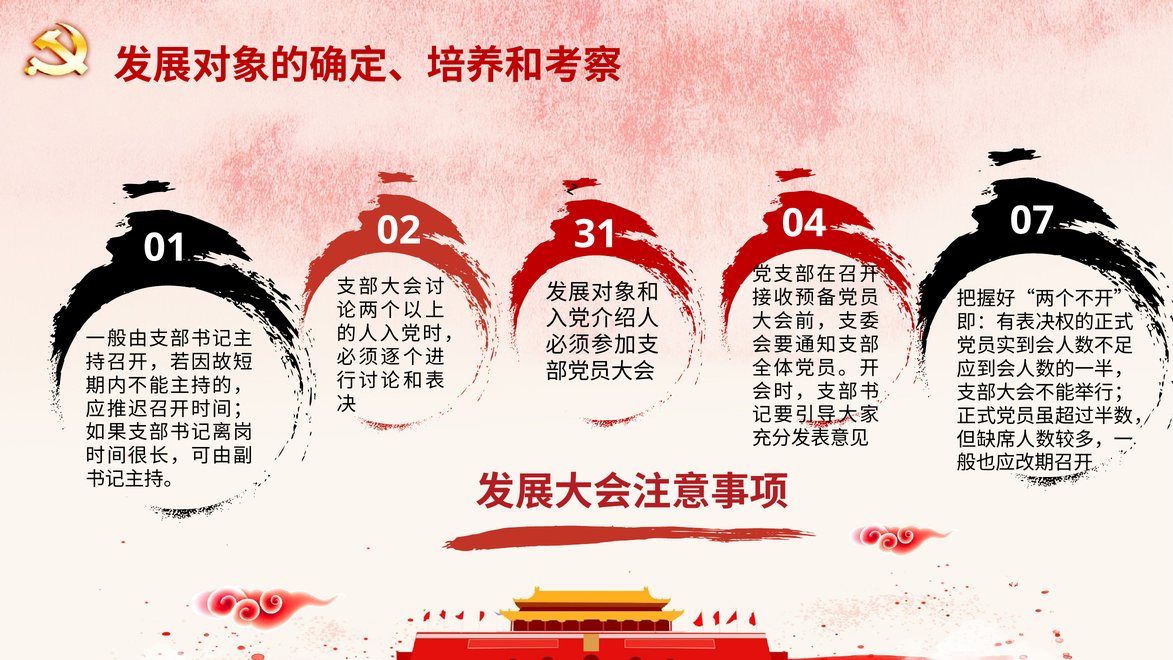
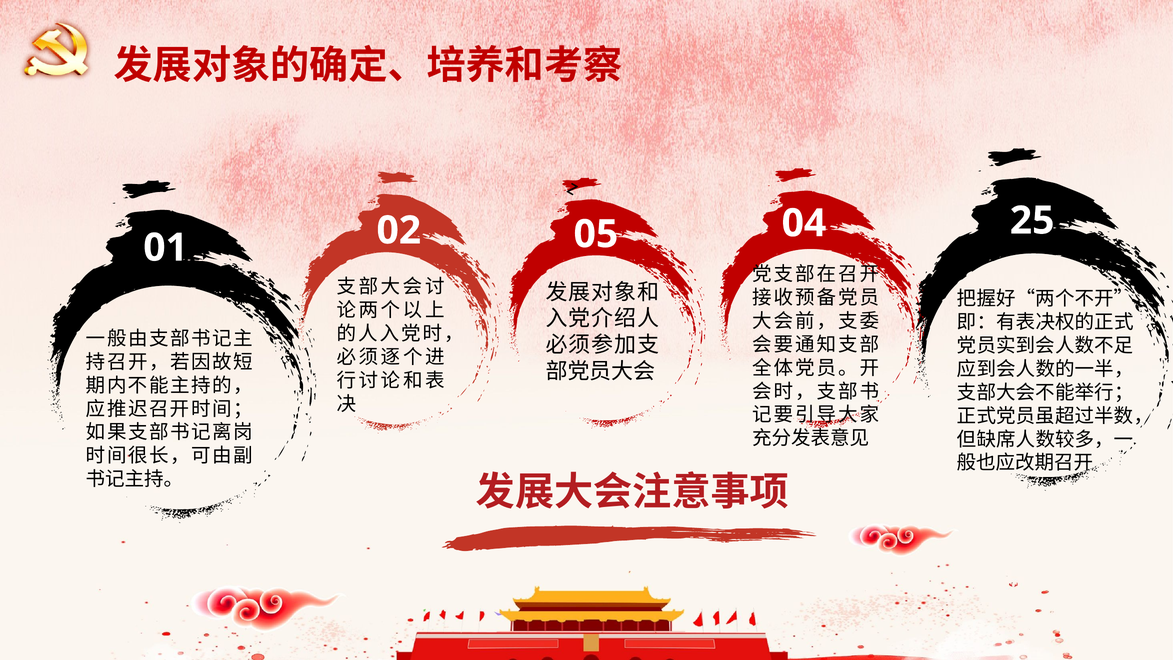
31: 31 -> 05
07: 07 -> 25
